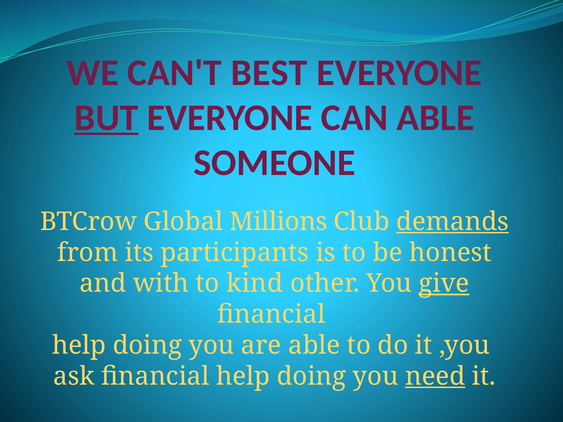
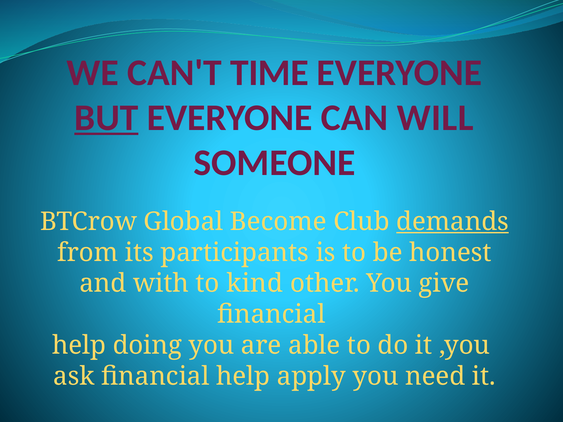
BEST: BEST -> TIME
CAN ABLE: ABLE -> WILL
Millions: Millions -> Become
give underline: present -> none
ask financial help doing: doing -> apply
need underline: present -> none
